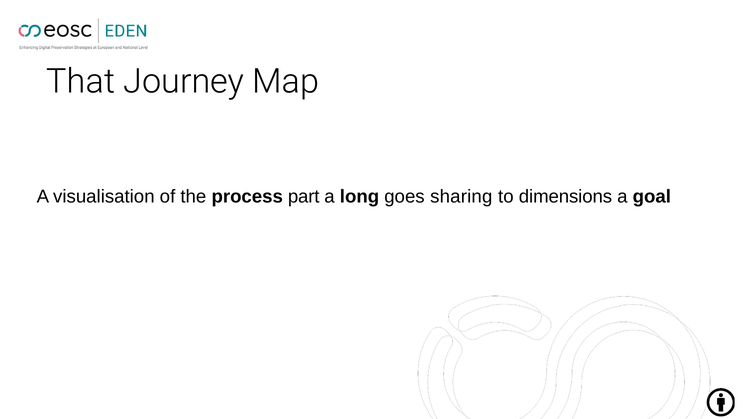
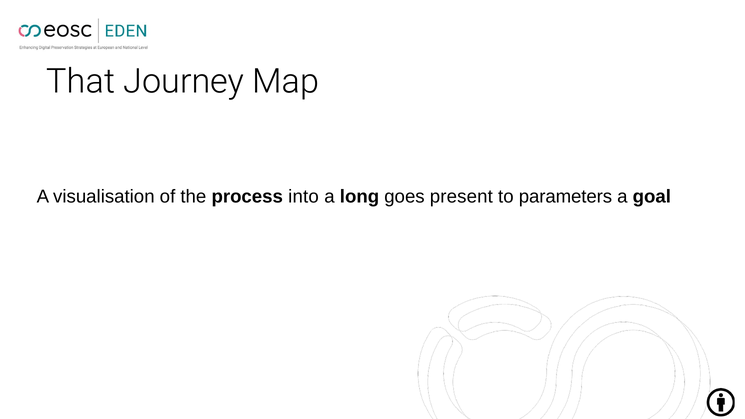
part: part -> into
sharing: sharing -> present
dimensions: dimensions -> parameters
